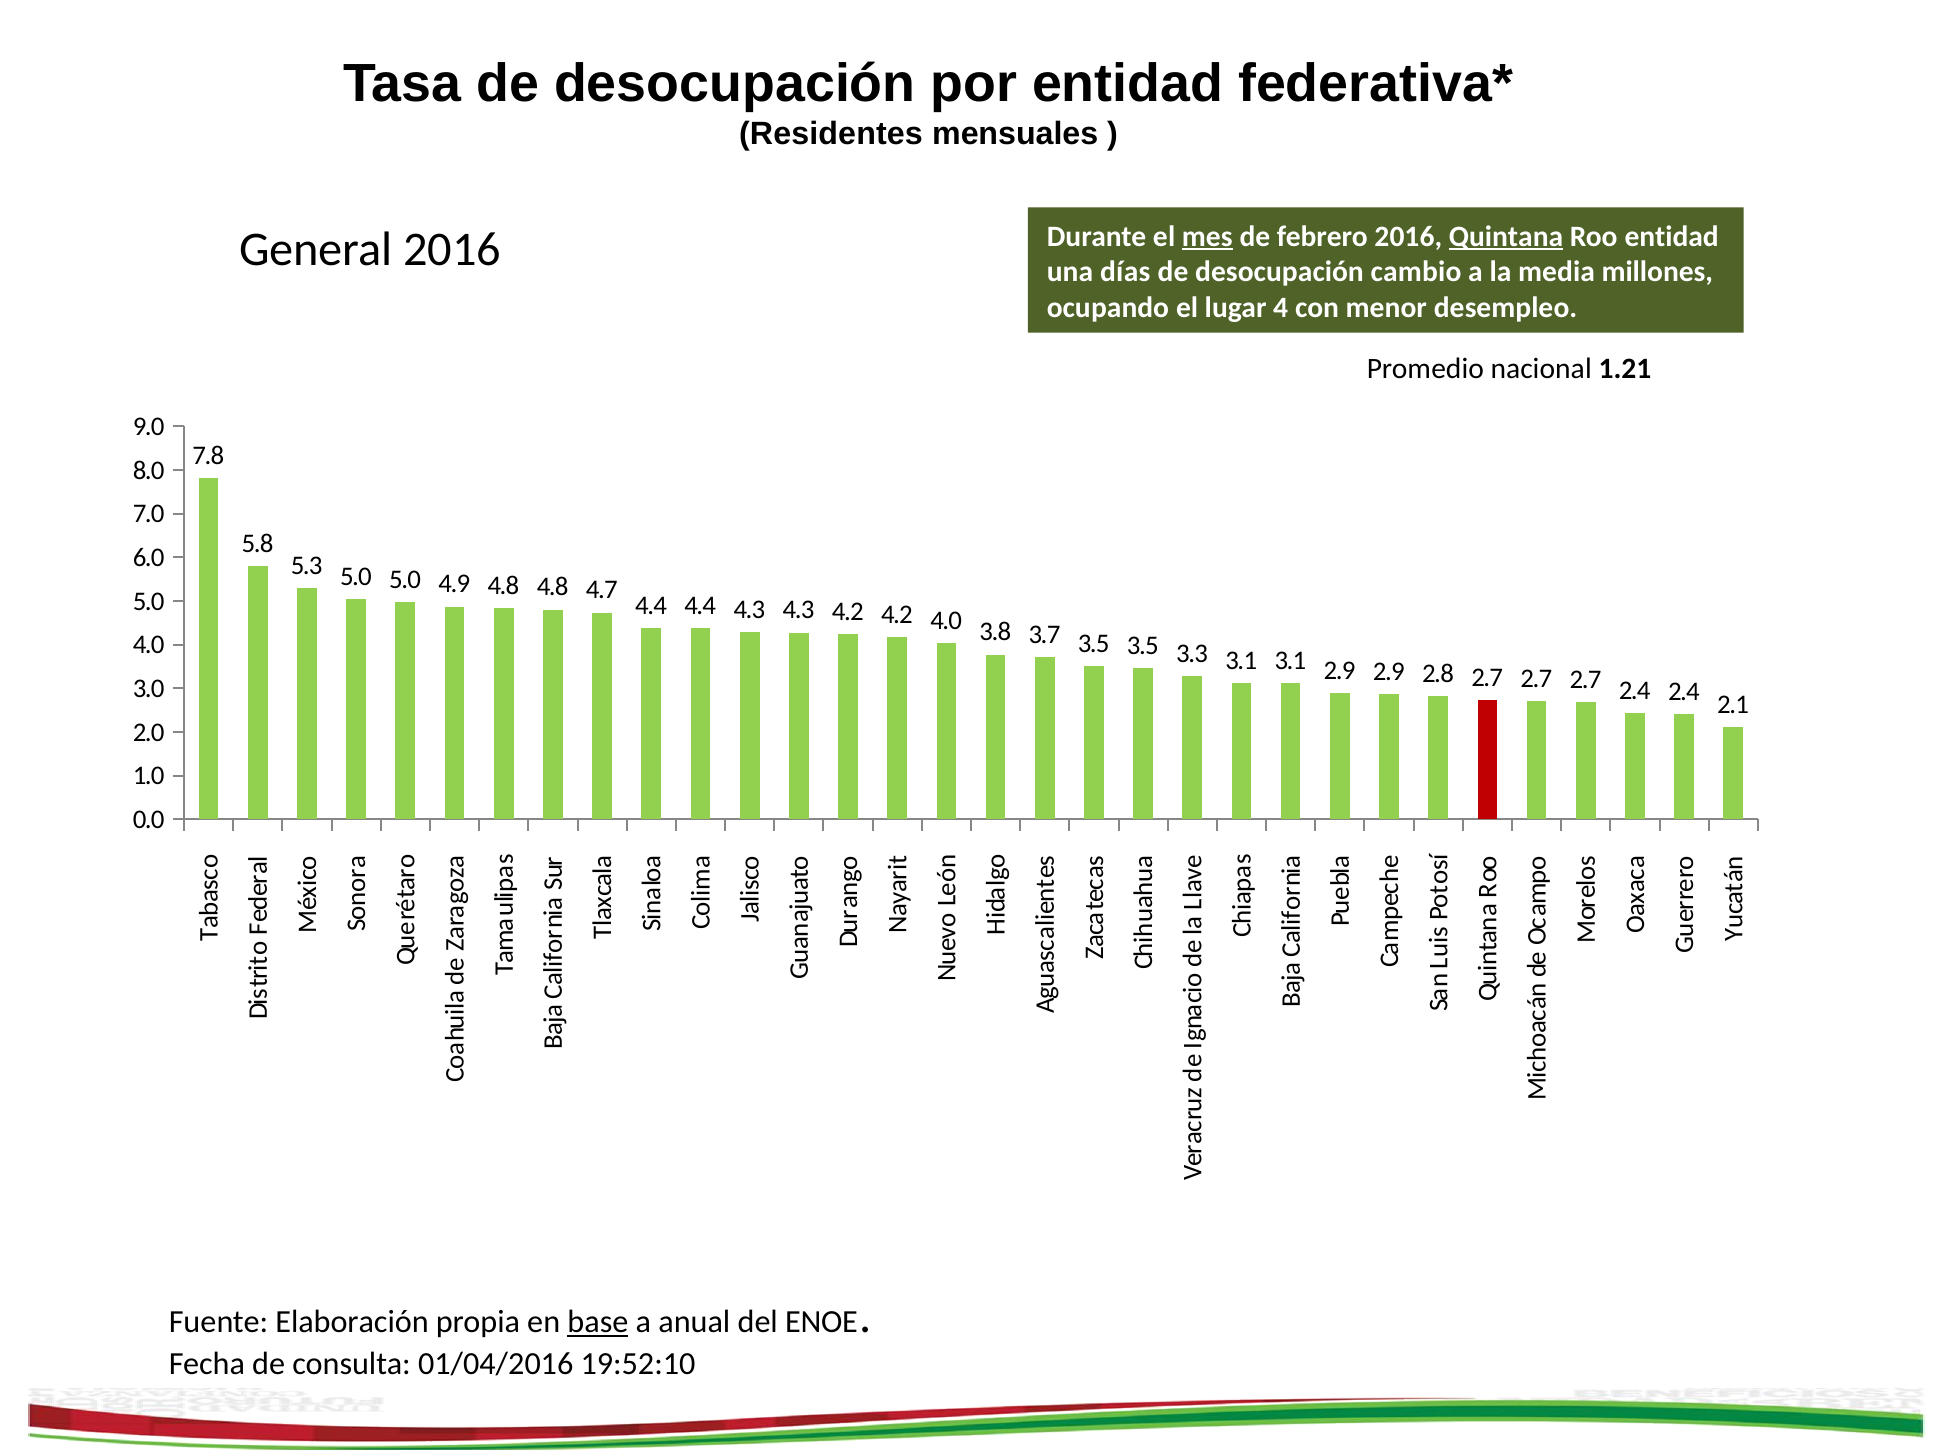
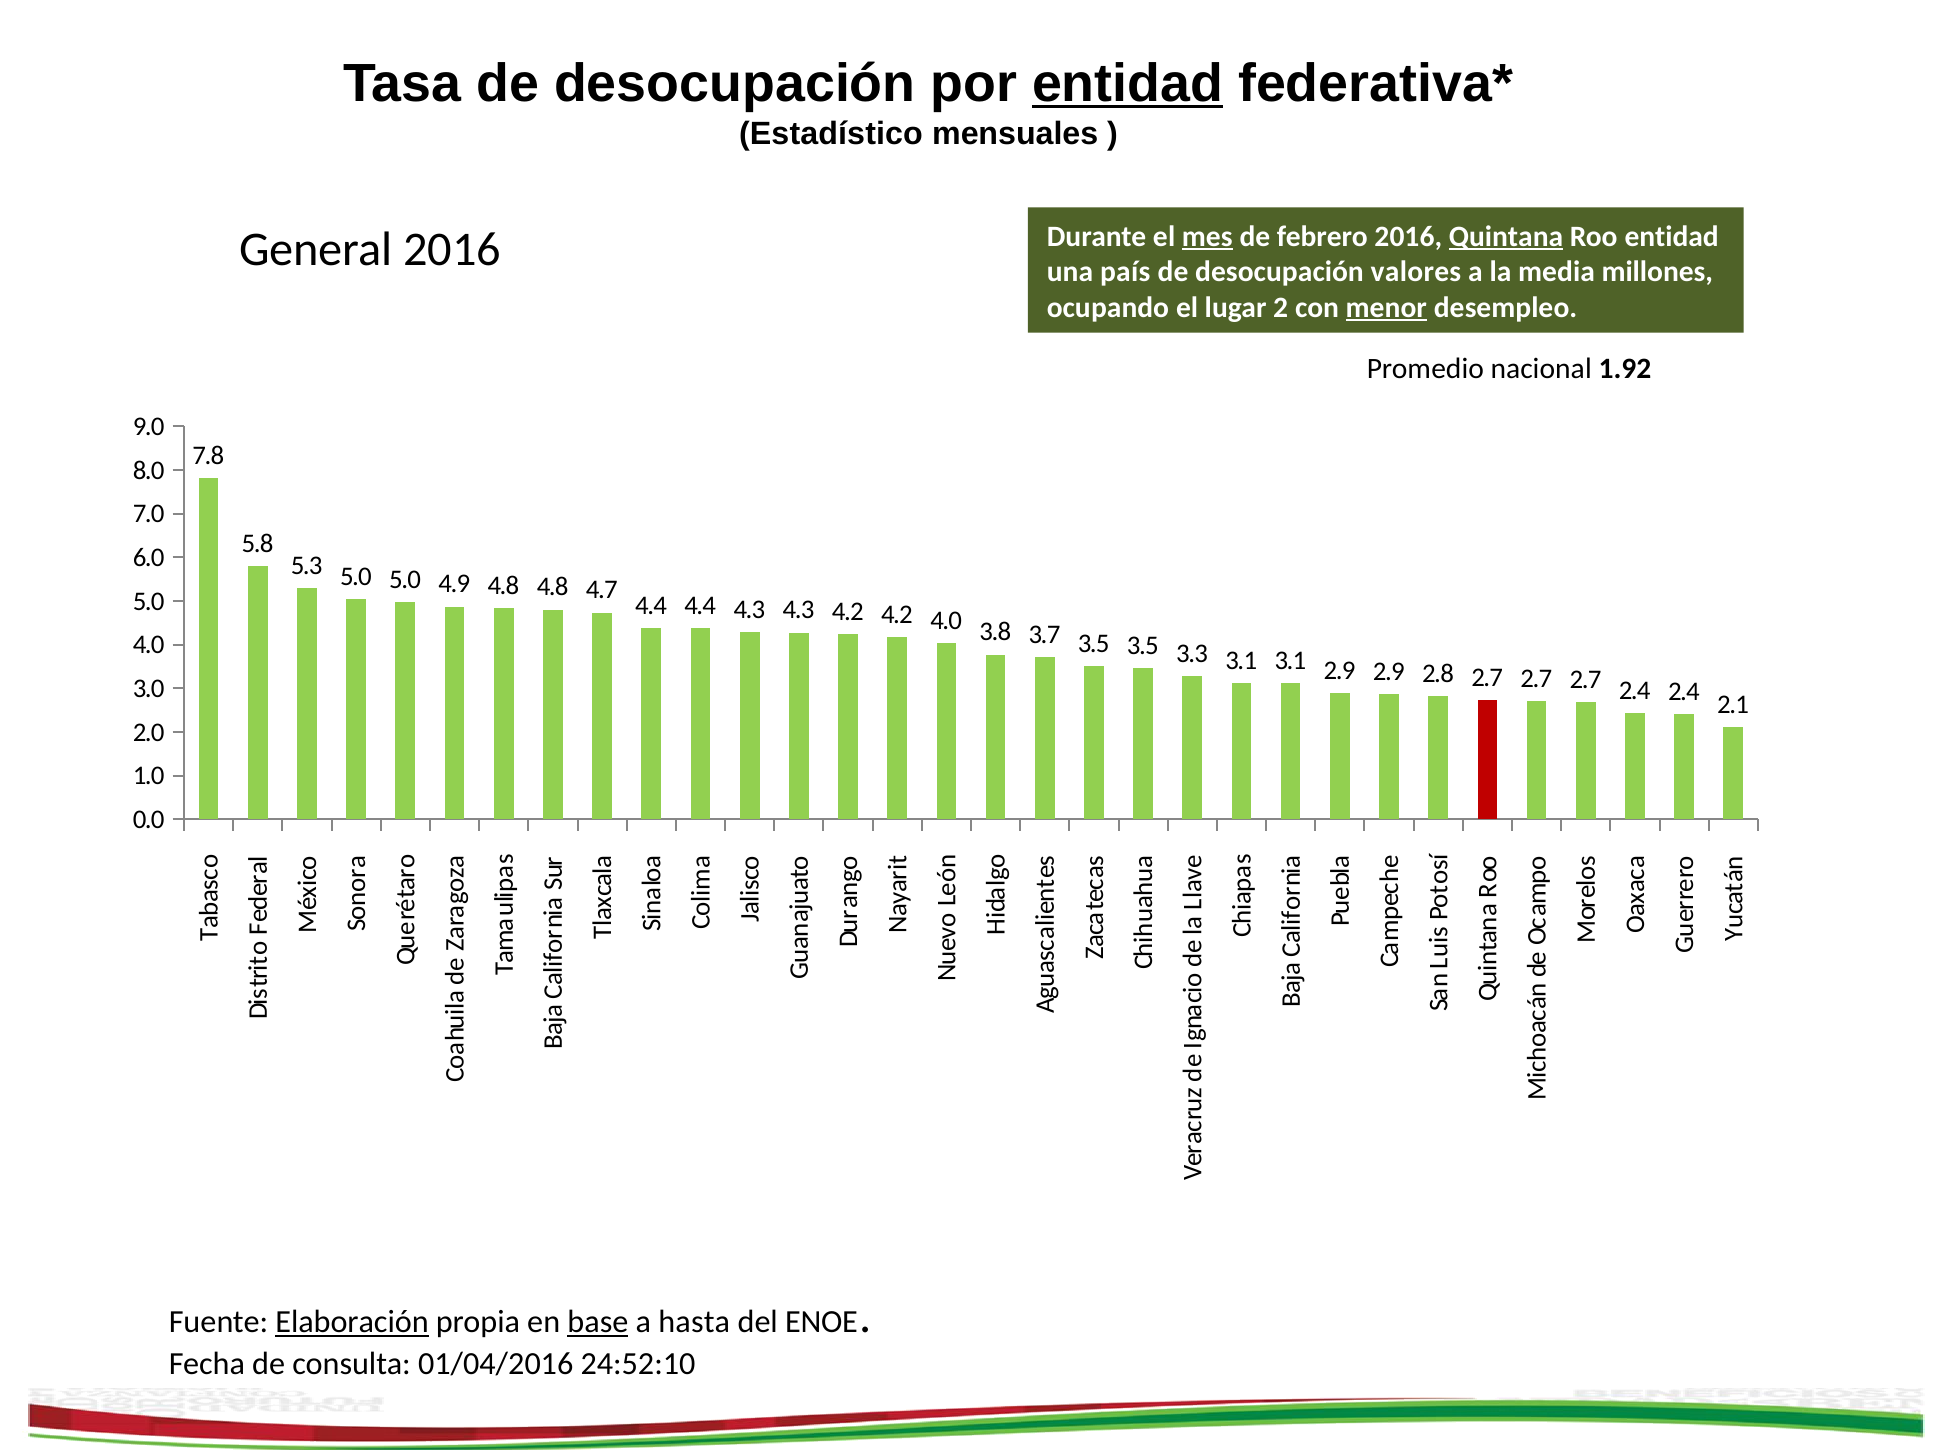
entidad at (1128, 84) underline: none -> present
Residentes: Residentes -> Estadístico
días: días -> país
cambio: cambio -> valores
4: 4 -> 2
menor underline: none -> present
1.21: 1.21 -> 1.92
Elaboración underline: none -> present
anual: anual -> hasta
19:52:10: 19:52:10 -> 24:52:10
